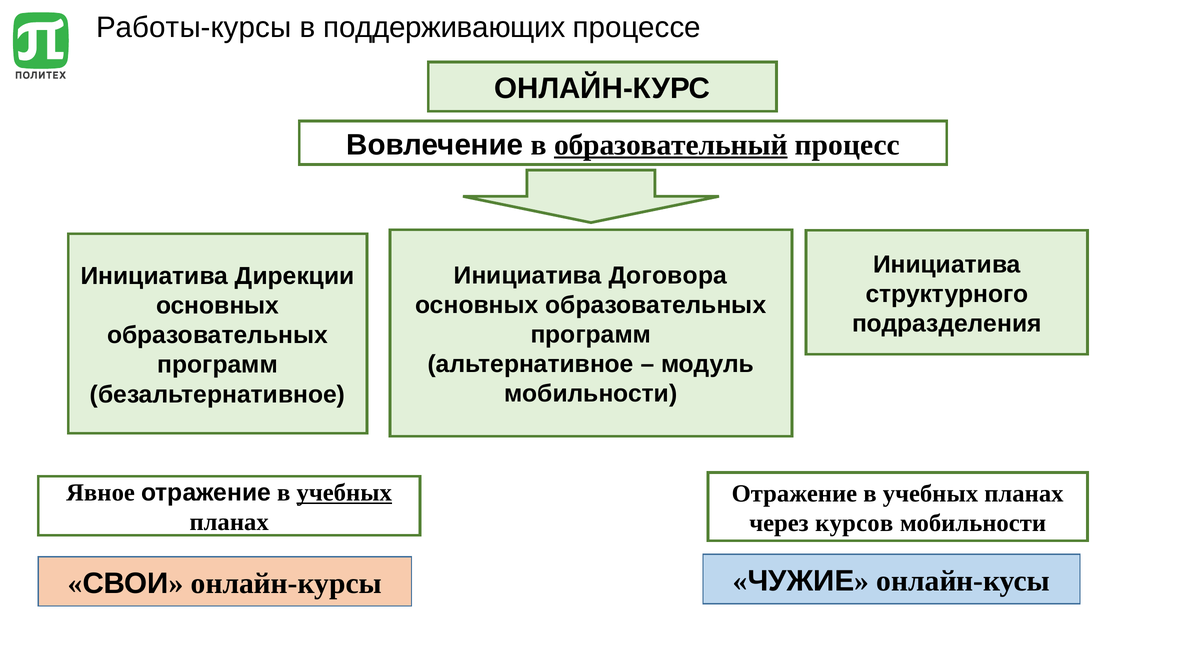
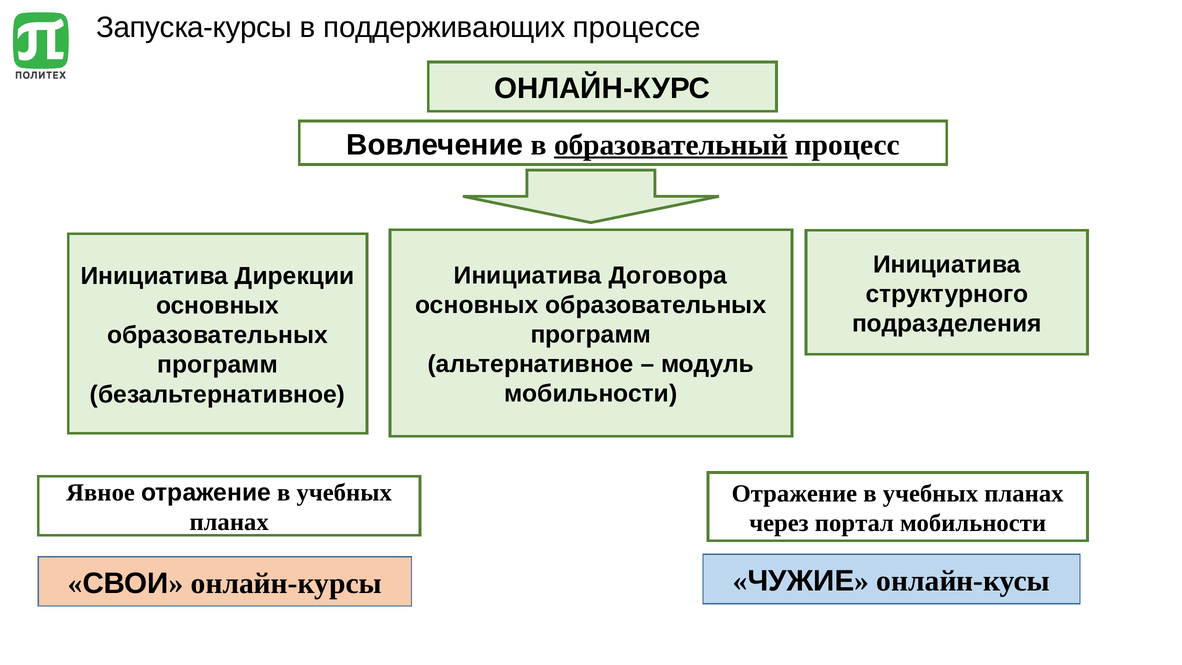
Работы-курсы: Работы-курсы -> Запуска-курсы
учебных at (344, 493) underline: present -> none
курсов: курсов -> портал
